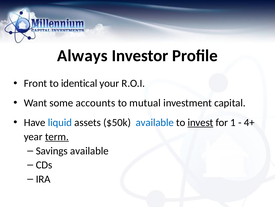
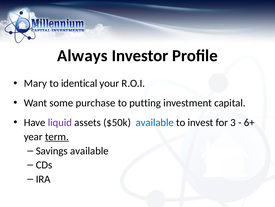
Front: Front -> Mary
accounts: accounts -> purchase
mutual: mutual -> putting
liquid colour: blue -> purple
invest underline: present -> none
1: 1 -> 3
4+: 4+ -> 6+
